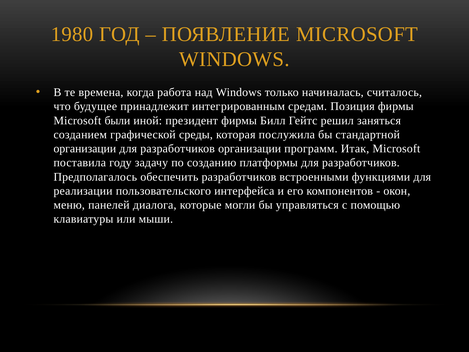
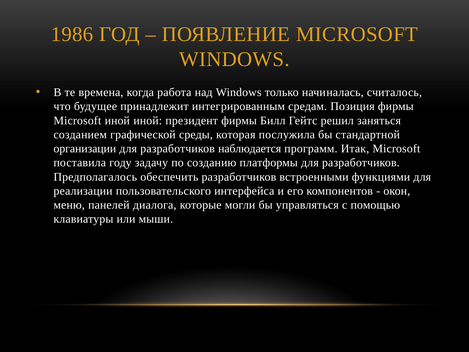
1980: 1980 -> 1986
Microsoft были: были -> иной
разработчиков организации: организации -> наблюдается
